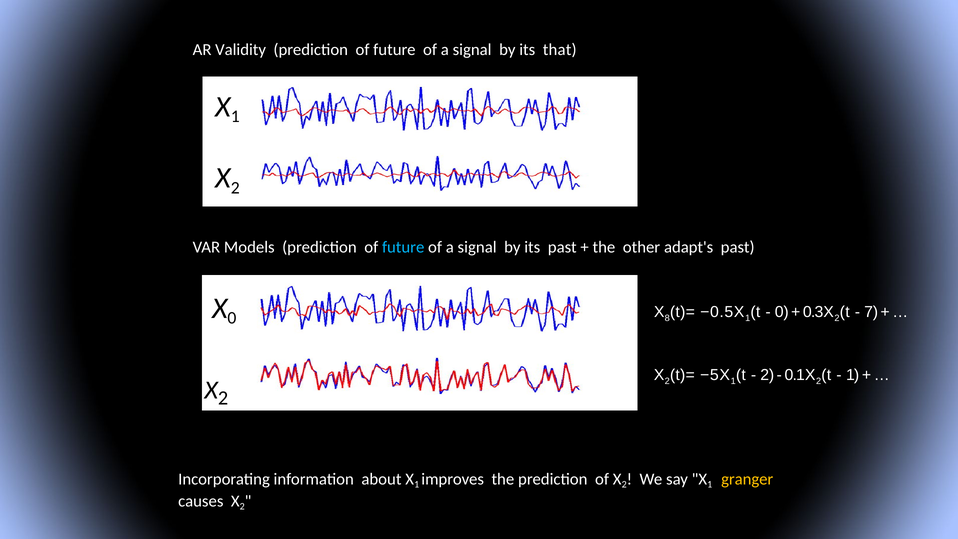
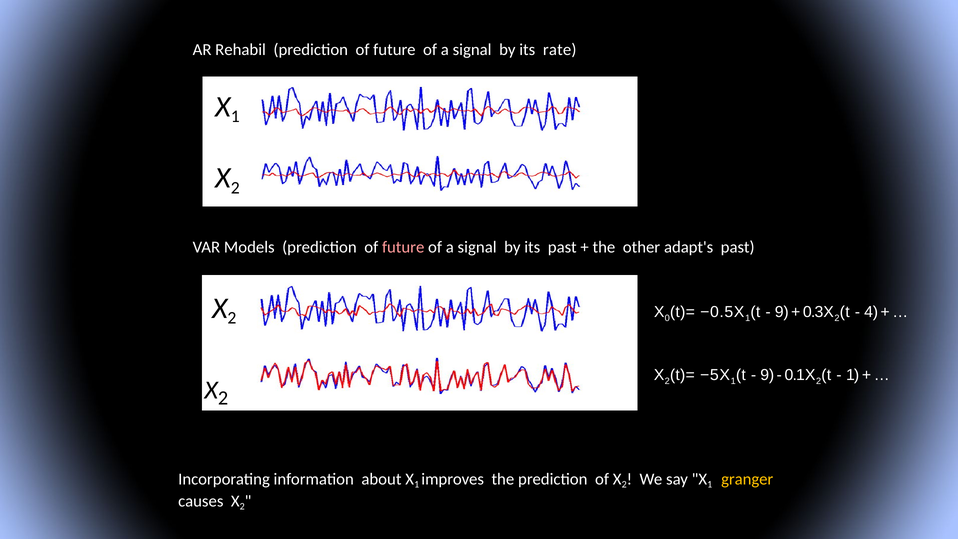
Validity: Validity -> Rehabil
that: that -> rate
future at (403, 247) colour: light blue -> pink
0 at (232, 318): 0 -> 2
8: 8 -> 0
0 at (782, 312): 0 -> 9
7: 7 -> 4
2 at (767, 375): 2 -> 9
